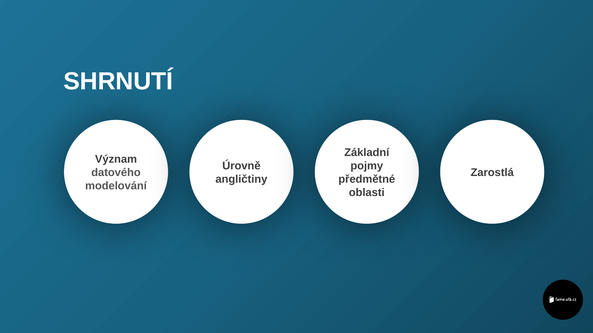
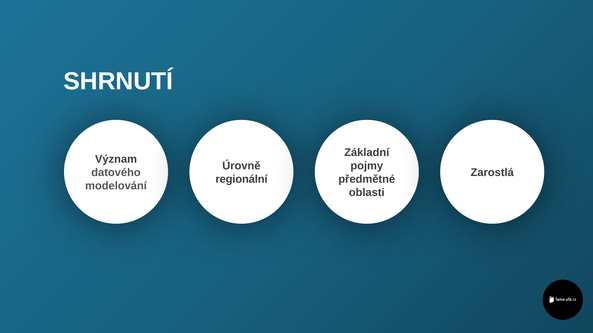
angličtiny: angličtiny -> regionální
